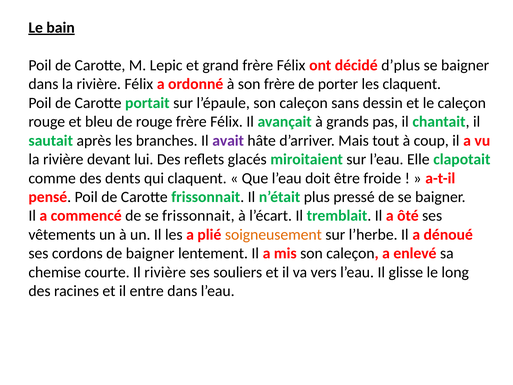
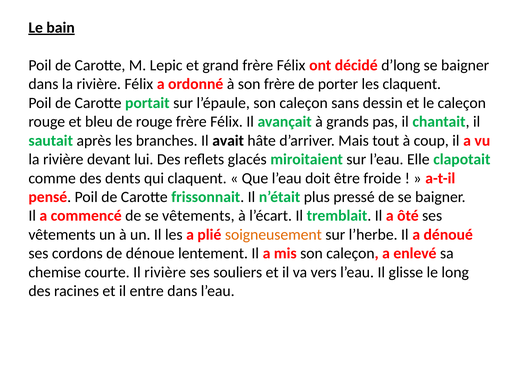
d’plus: d’plus -> d’long
avait colour: purple -> black
se frissonnait: frissonnait -> vêtements
de baigner: baigner -> dénoue
